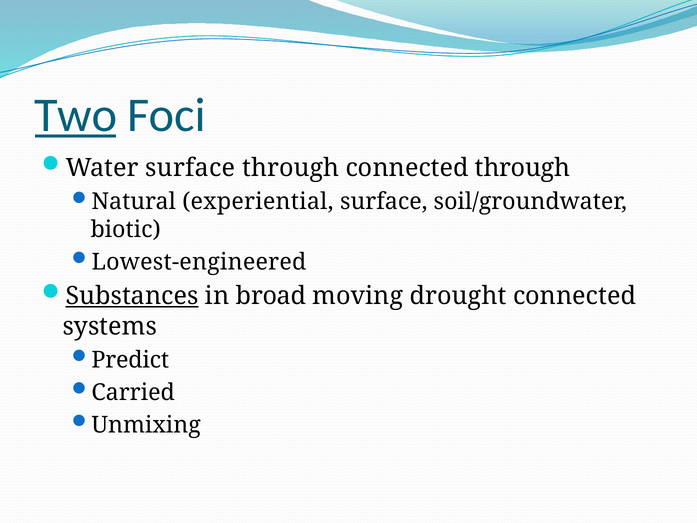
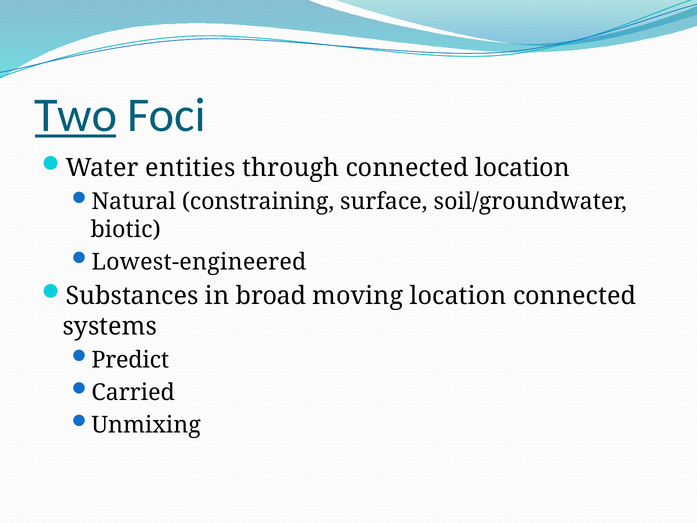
Water surface: surface -> entities
connected through: through -> location
experiential: experiential -> constraining
Substances underline: present -> none
moving drought: drought -> location
